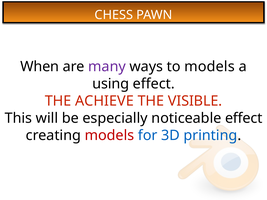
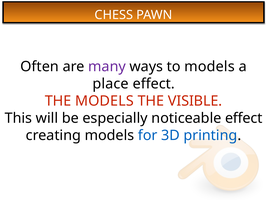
When: When -> Often
using: using -> place
THE ACHIEVE: ACHIEVE -> MODELS
models at (109, 136) colour: red -> black
